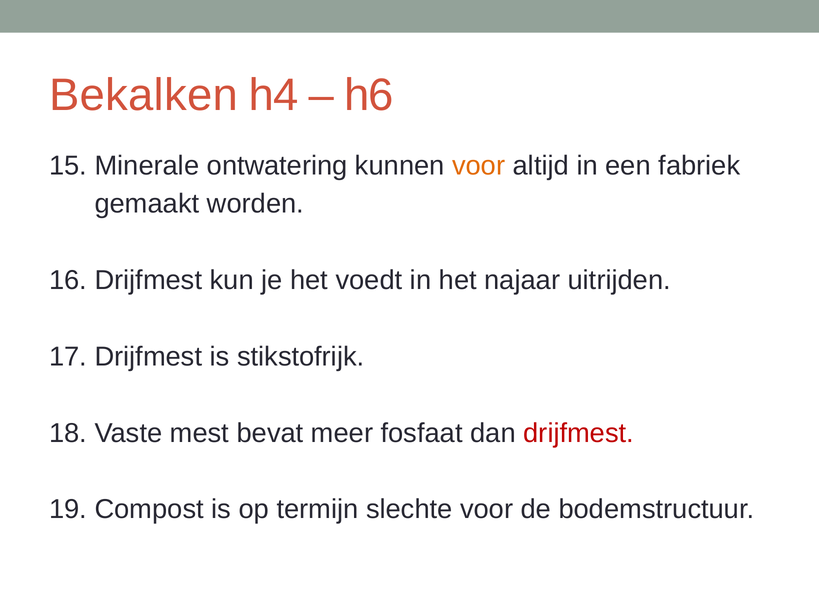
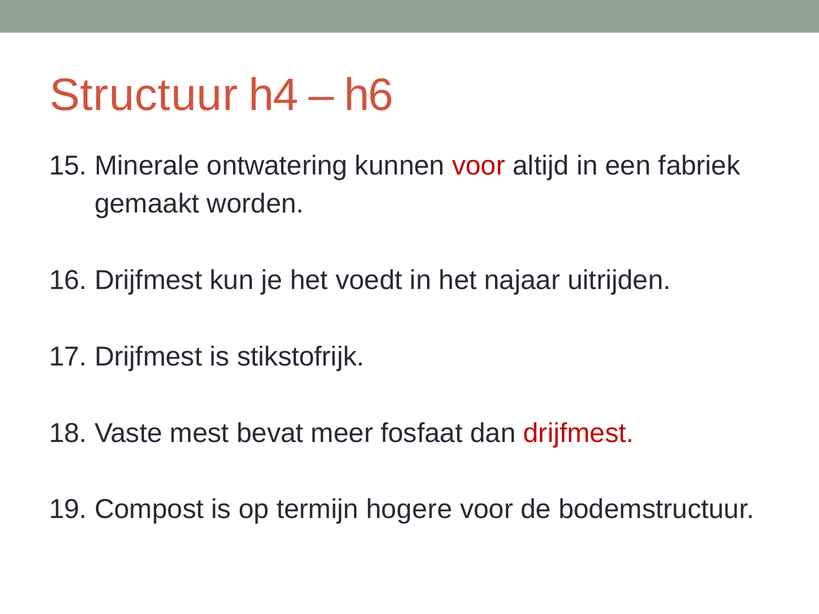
Bekalken: Bekalken -> Structuur
voor at (479, 166) colour: orange -> red
slechte: slechte -> hogere
